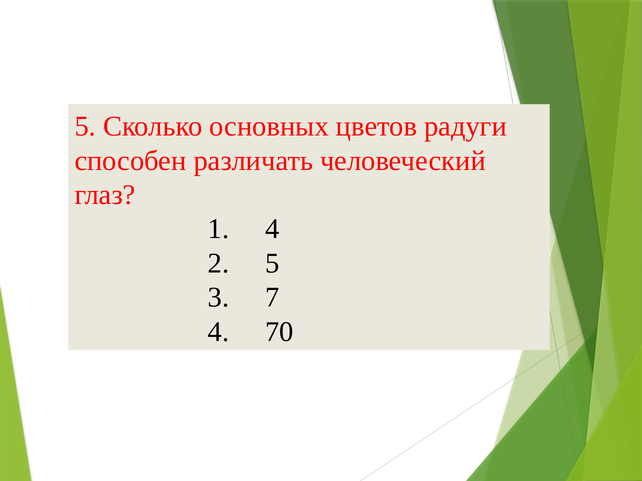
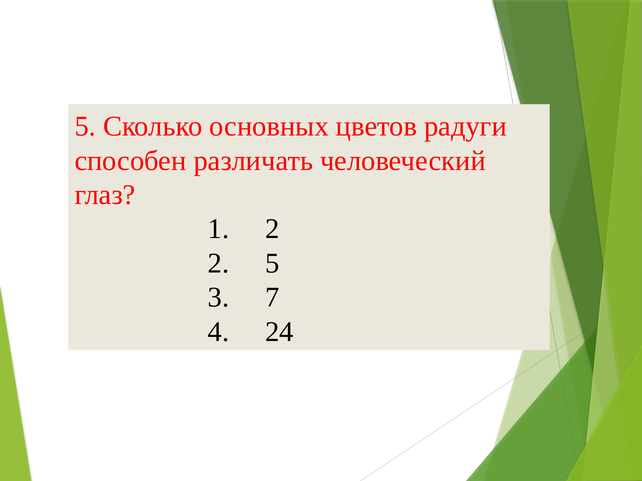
1 4: 4 -> 2
70: 70 -> 24
